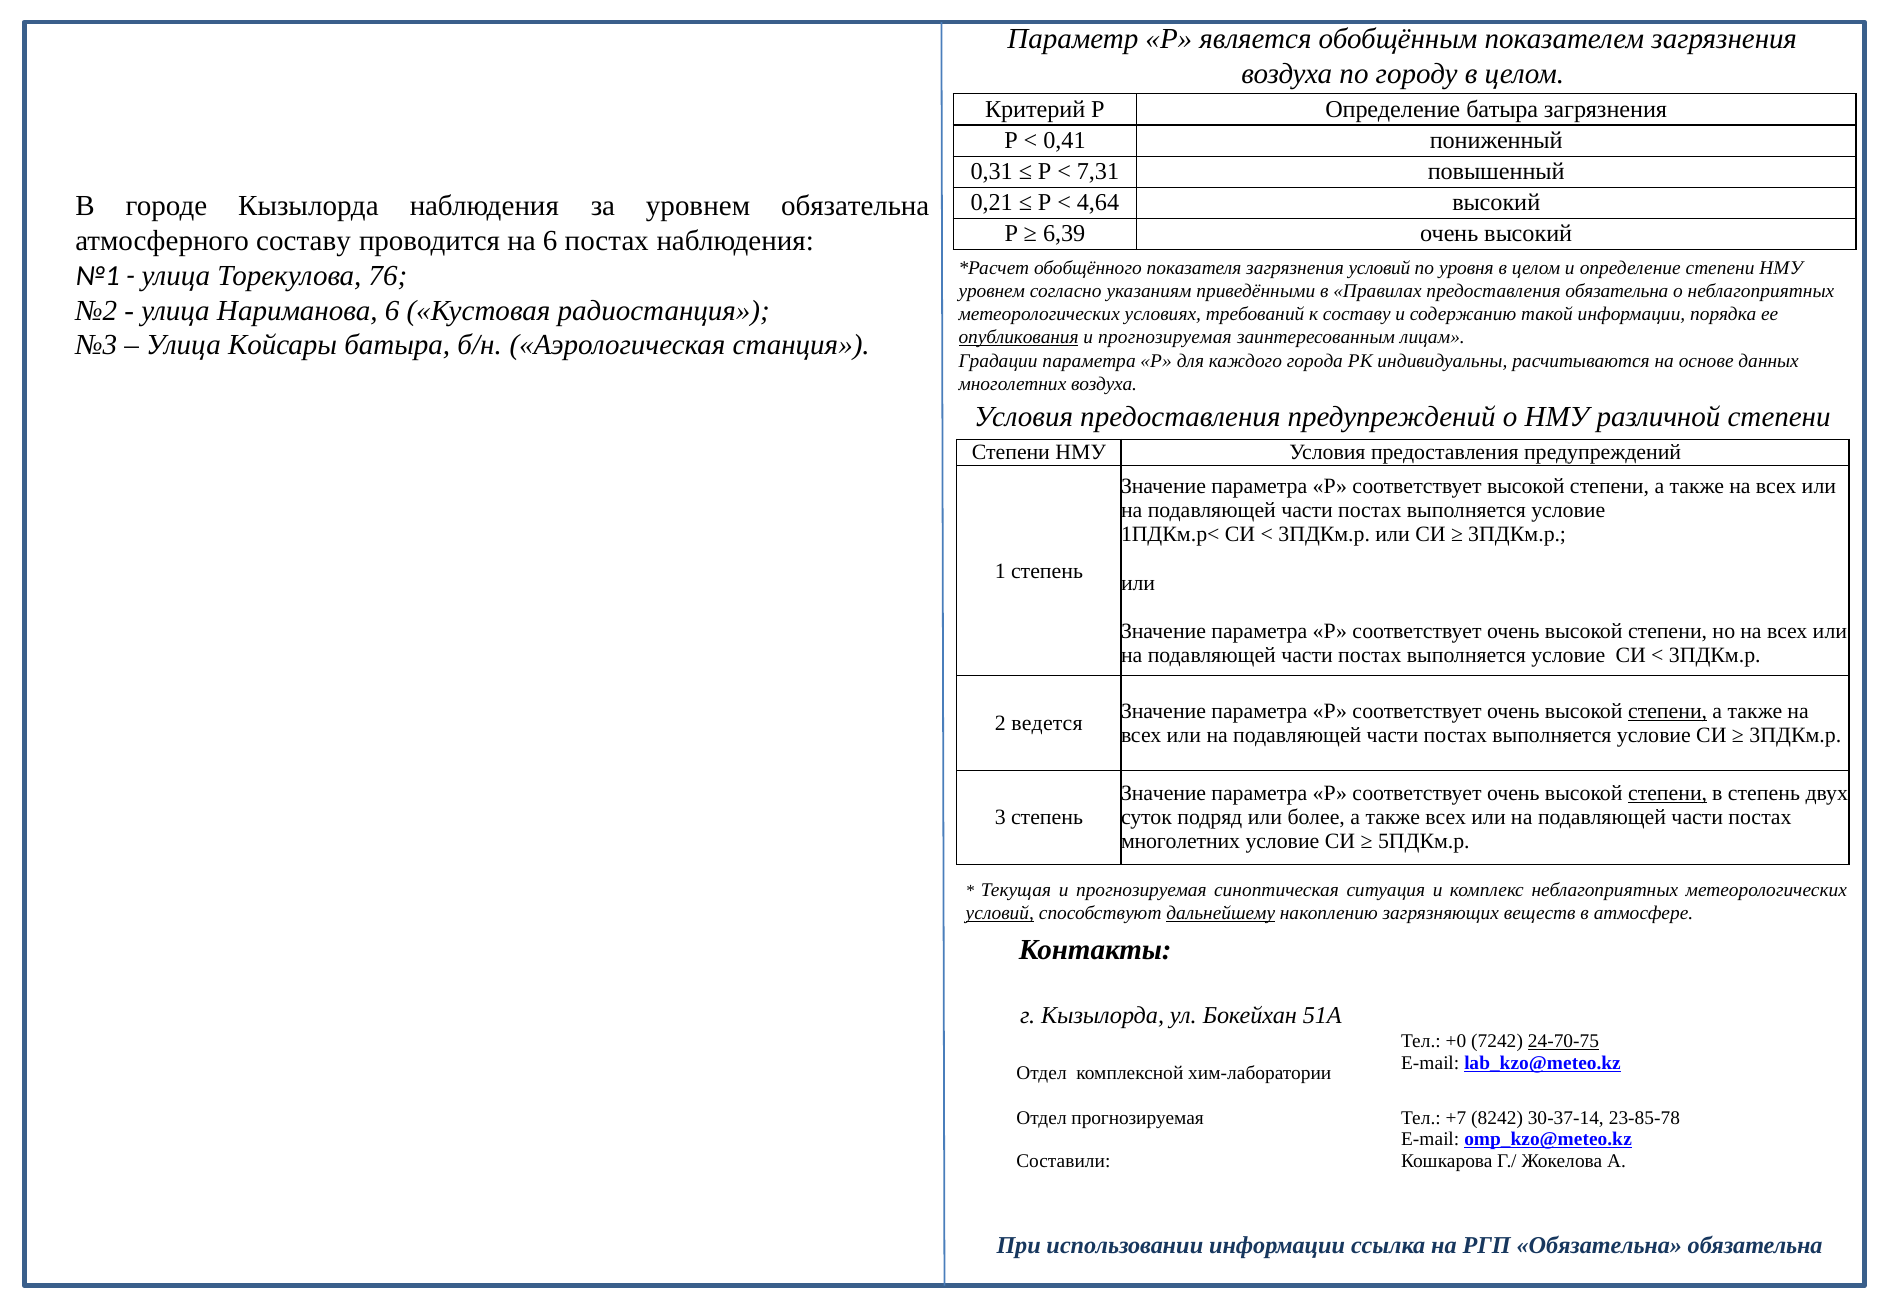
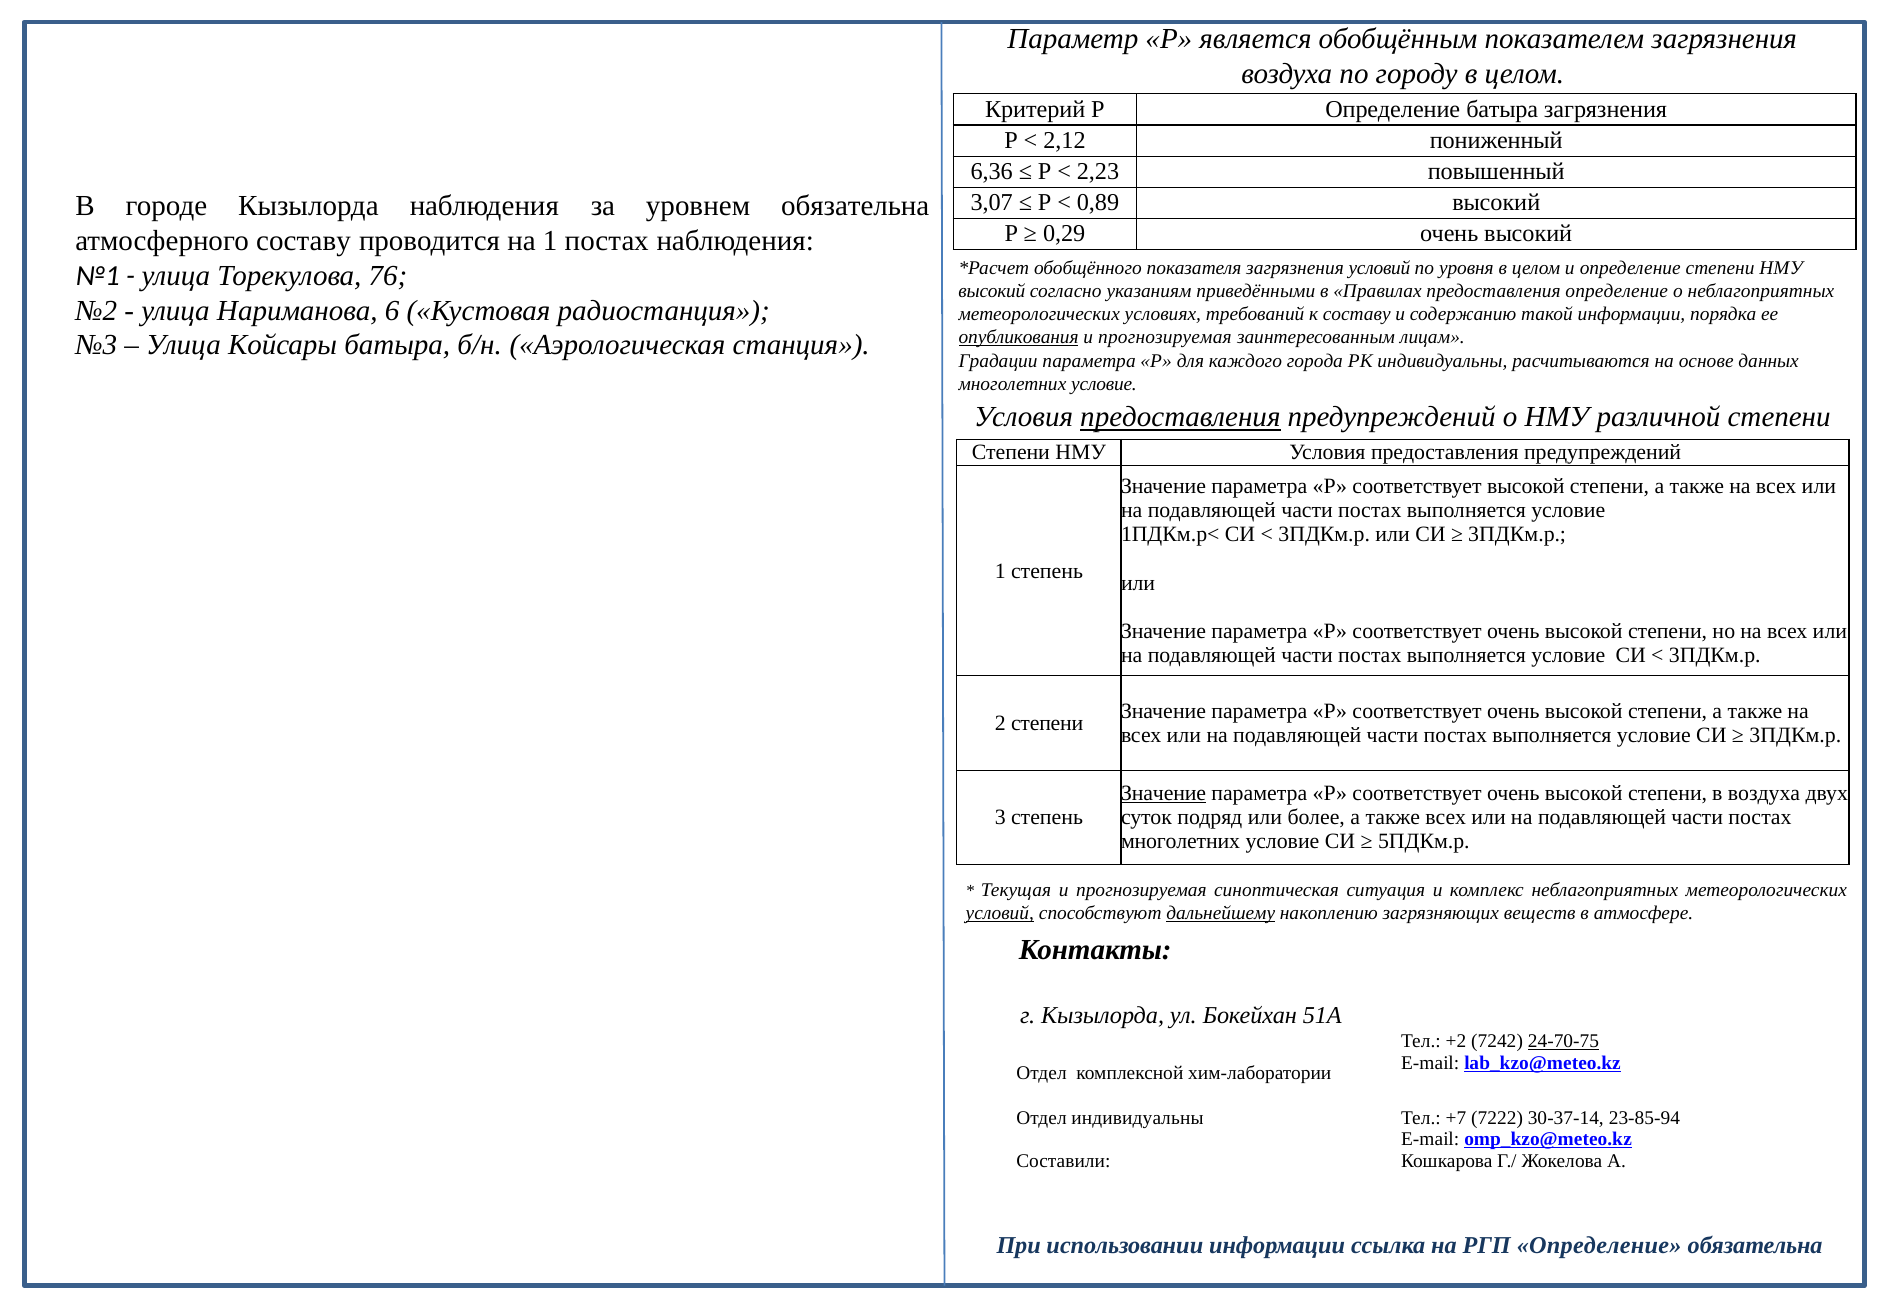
0,41: 0,41 -> 2,12
0,31: 0,31 -> 6,36
7,31: 7,31 -> 2,23
0,21: 0,21 -> 3,07
4,64: 4,64 -> 0,89
6,39: 6,39 -> 0,29
на 6: 6 -> 1
уровнем at (992, 291): уровнем -> высокий
предоставления обязательна: обязательна -> определение
воздуха at (1104, 384): воздуха -> условие
предоставления at (1180, 417) underline: none -> present
степени at (1668, 711) underline: present -> none
2 ведется: ведется -> степени
Значение at (1164, 793) underline: none -> present
степени at (1668, 793) underline: present -> none
в степень: степень -> воздуха
+0: +0 -> +2
Отдел прогнозируемая: прогнозируемая -> индивидуальны
8242: 8242 -> 7222
23-85-78: 23-85-78 -> 23-85-94
РГП Обязательна: Обязательна -> Определение
